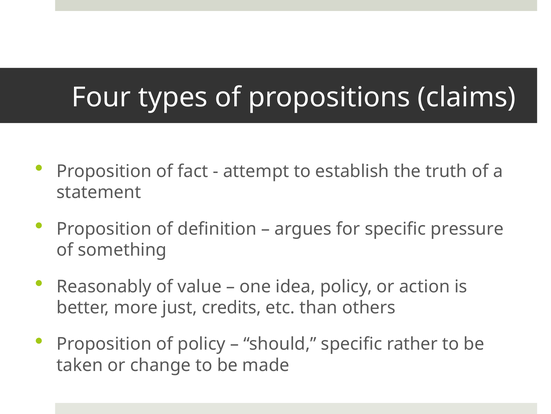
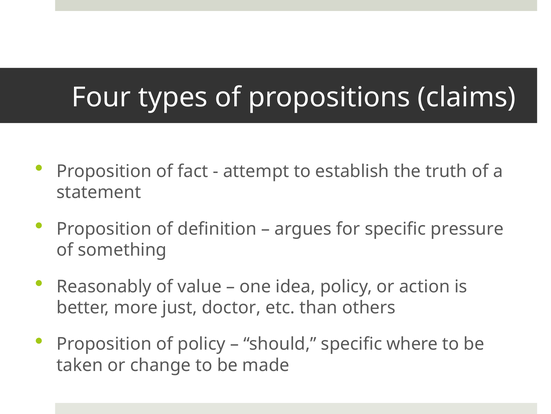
credits: credits -> doctor
rather: rather -> where
